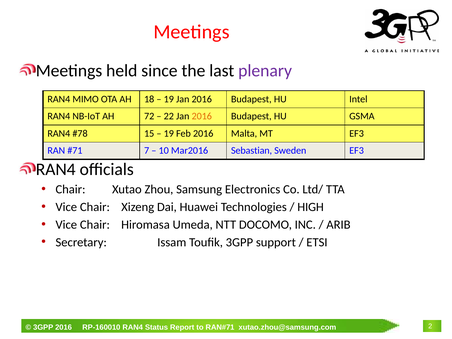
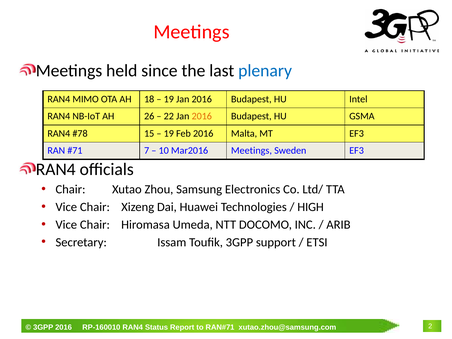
plenary colour: purple -> blue
72: 72 -> 26
Mar2016 Sebastian: Sebastian -> Meetings
